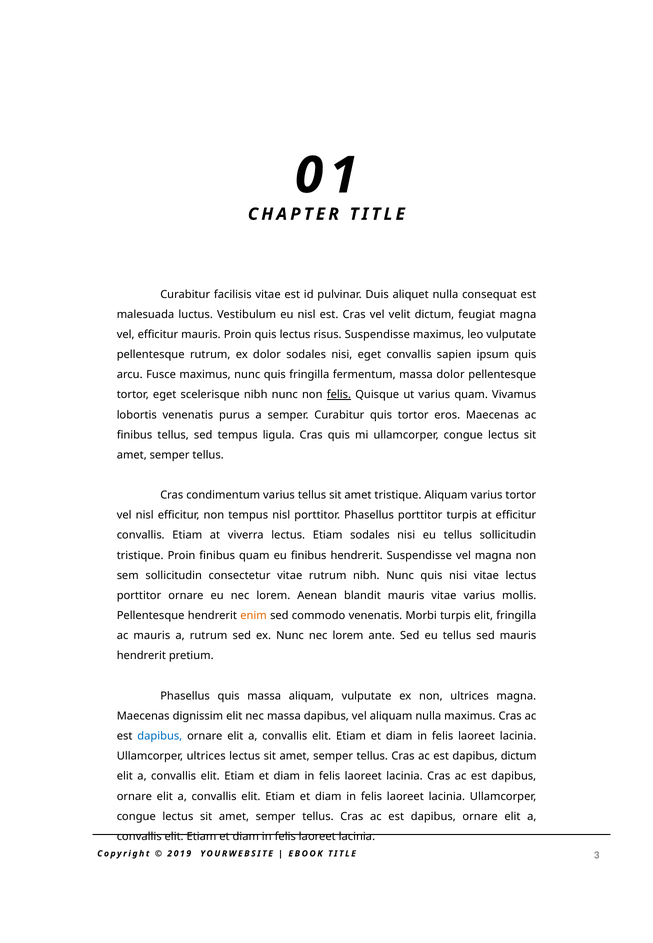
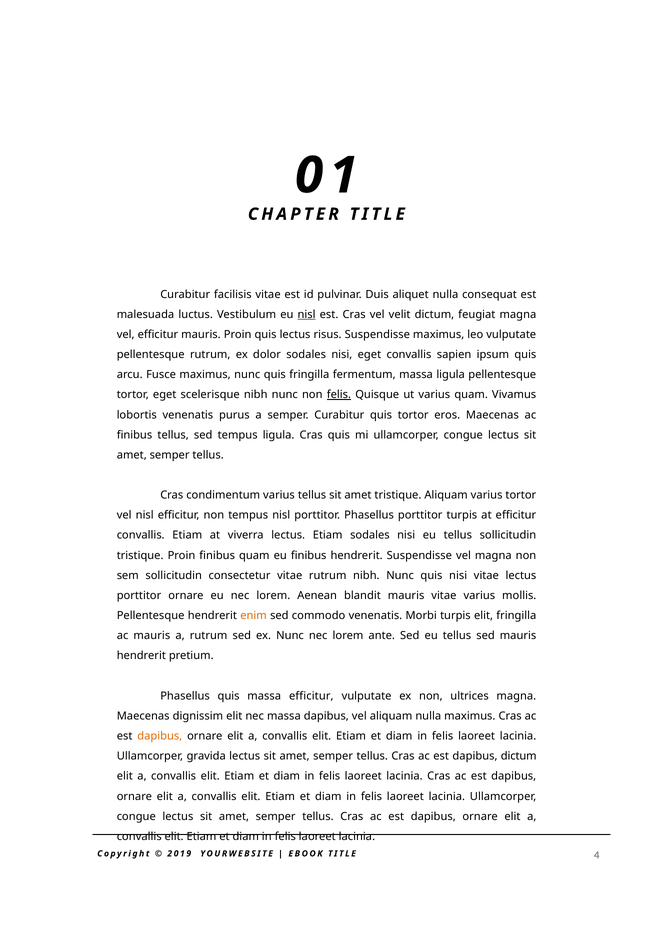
nisl at (307, 314) underline: none -> present
massa dolor: dolor -> ligula
massa aliquam: aliquam -> efficitur
dapibus at (160, 736) colour: blue -> orange
Ullamcorper ultrices: ultrices -> gravida
3: 3 -> 4
